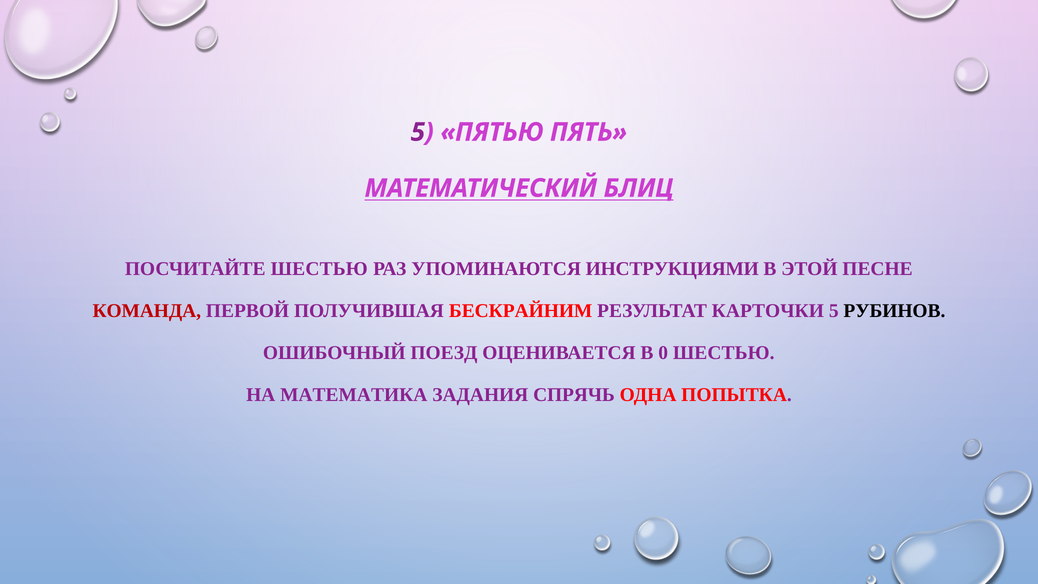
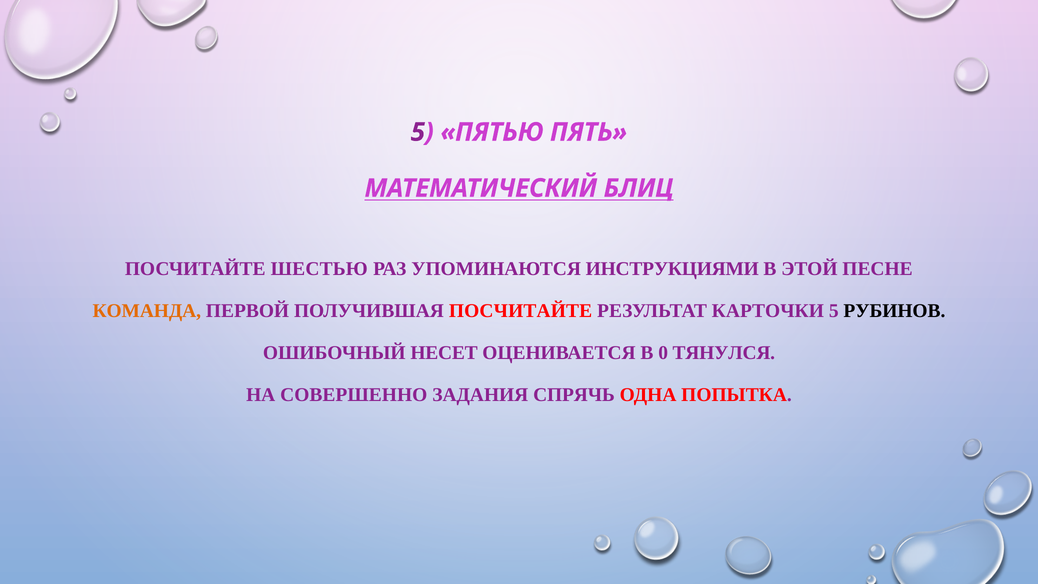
КОМАНДА colour: red -> orange
ПОЛУЧИВШАЯ БЕСКРАЙНИМ: БЕСКРАЙНИМ -> ПОСЧИТАЙТЕ
ПОЕЗД: ПОЕЗД -> НЕСЕТ
0 ШЕСТЬЮ: ШЕСТЬЮ -> ТЯНУЛСЯ
МАТЕМАТИКА: МАТЕМАТИКА -> СОВЕРШЕННО
